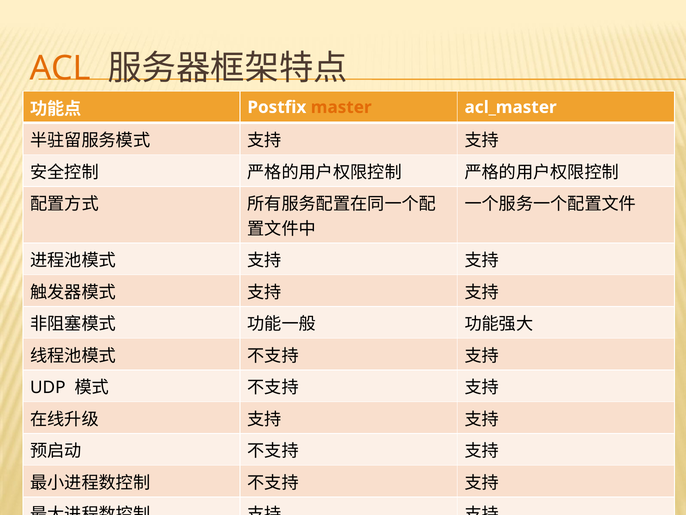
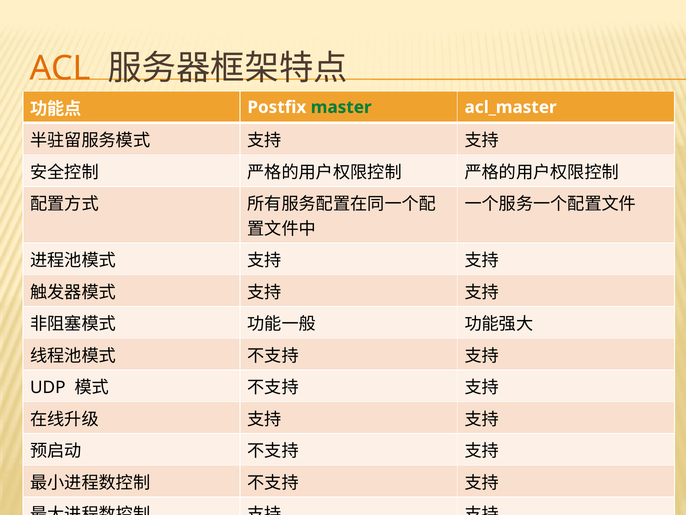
master colour: orange -> green
